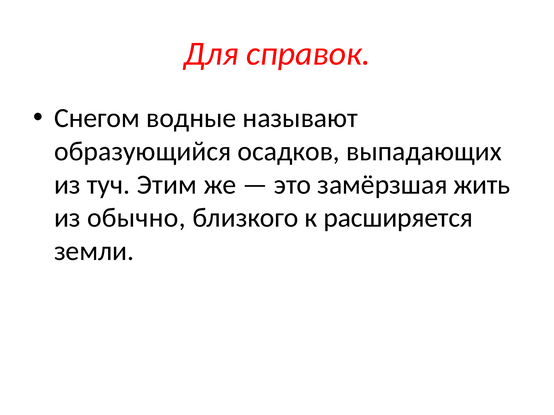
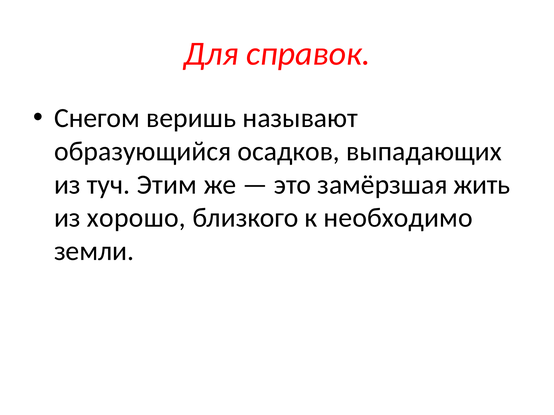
водные: водные -> веришь
обычно: обычно -> хорошо
расширяется: расширяется -> необходимо
